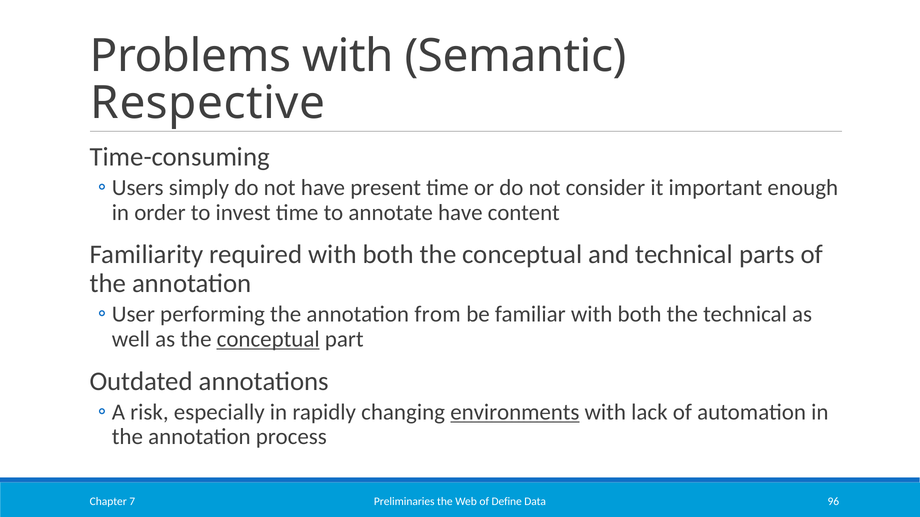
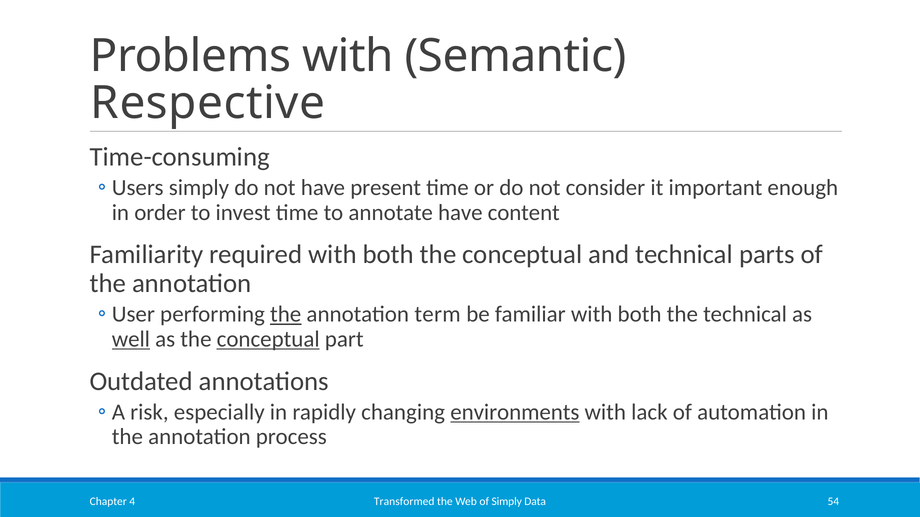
the at (286, 315) underline: none -> present
from: from -> term
well underline: none -> present
Preliminaries: Preliminaries -> Transformed
of Define: Define -> Simply
96: 96 -> 54
7: 7 -> 4
